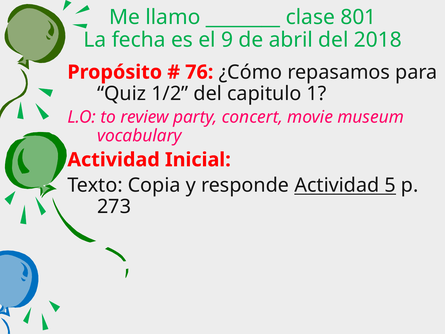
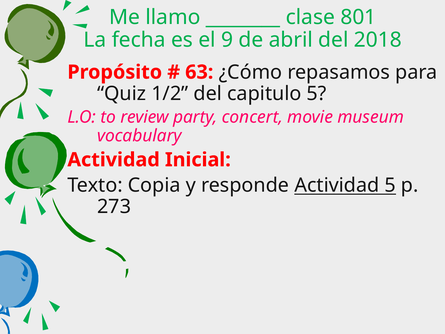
76: 76 -> 63
capitulo 1: 1 -> 5
